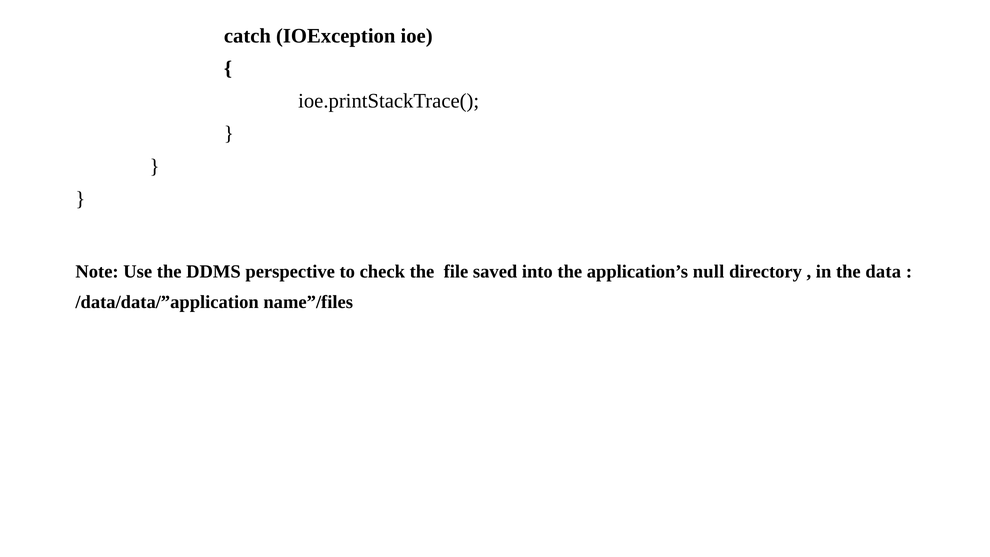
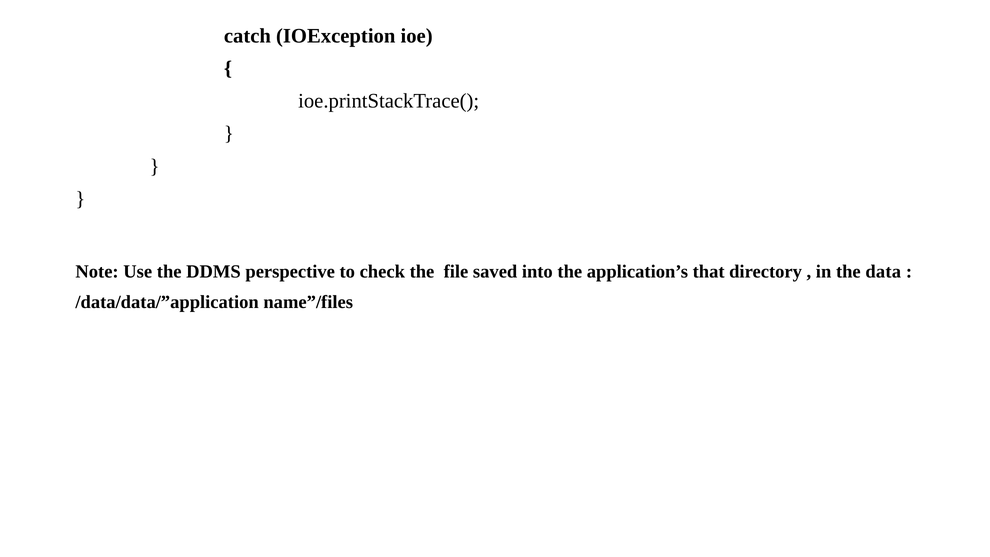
null: null -> that
